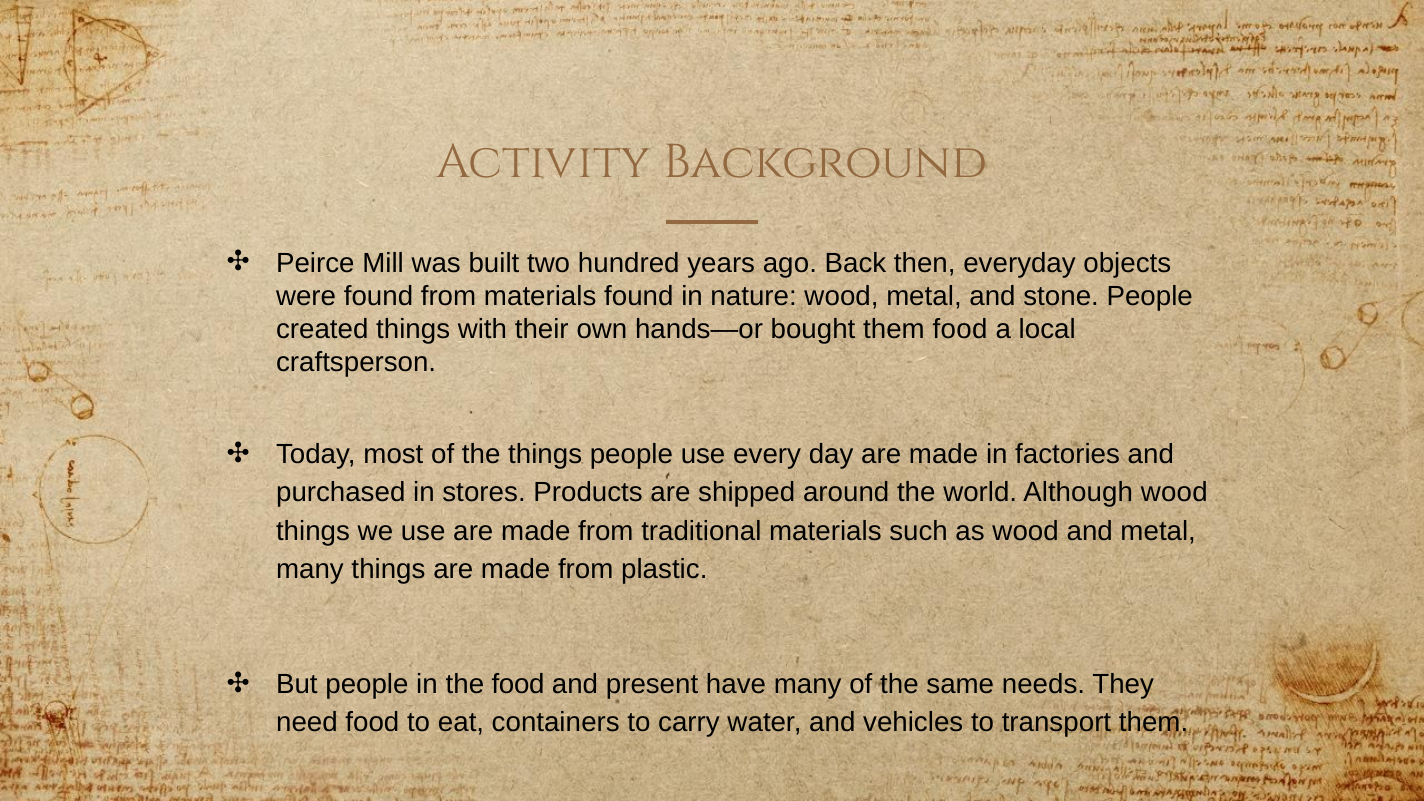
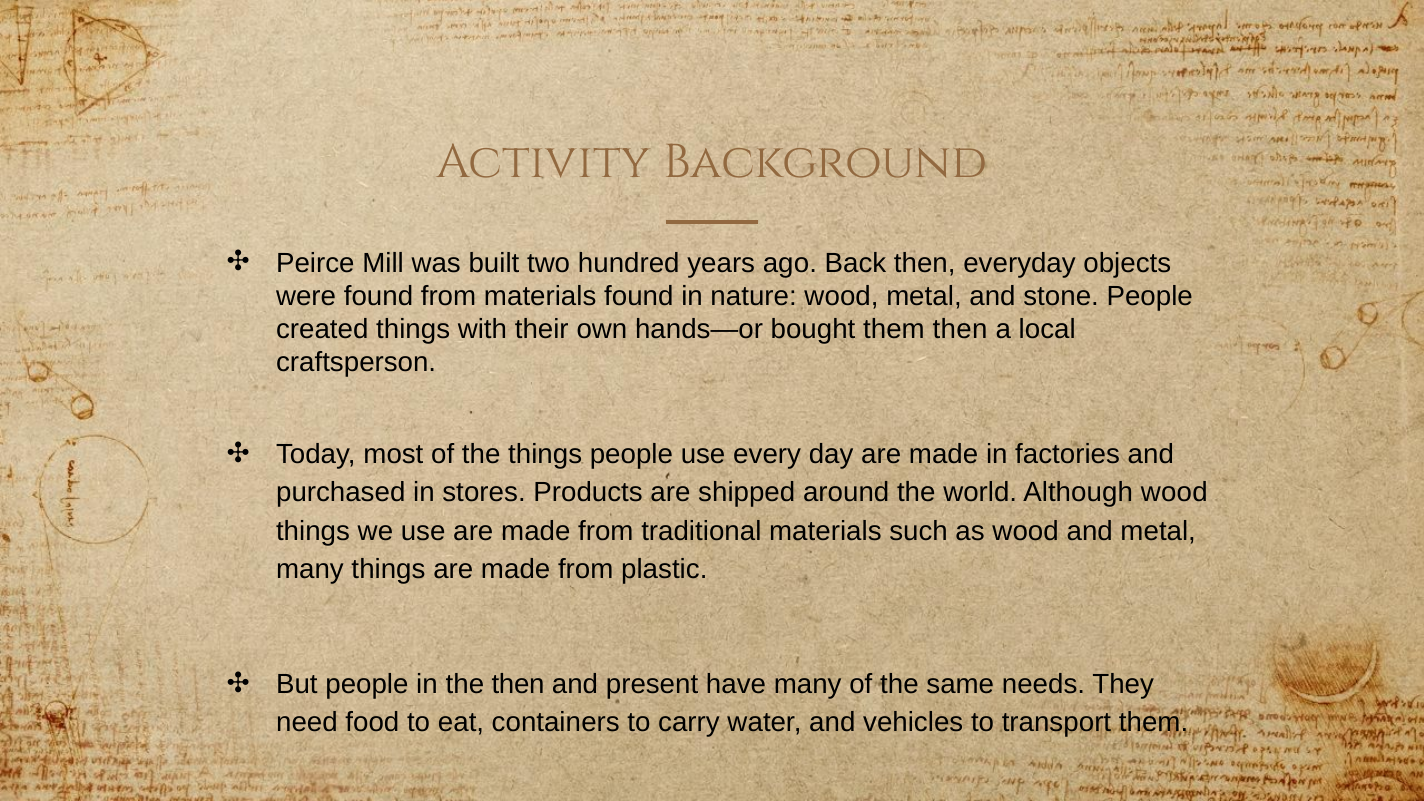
them food: food -> then
the food: food -> then
